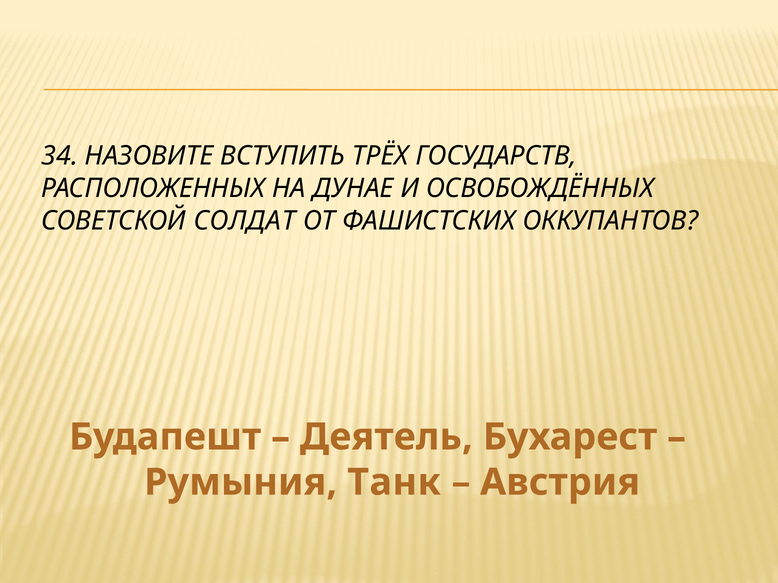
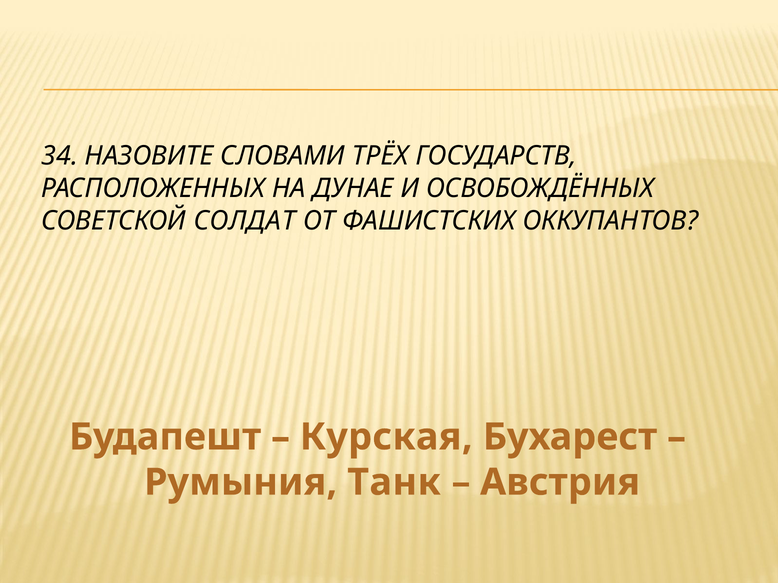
ВСТУПИТЬ: ВСТУПИТЬ -> СЛОВАМИ
Деятель: Деятель -> Курская
